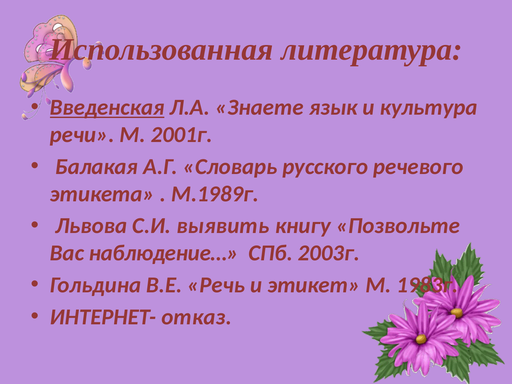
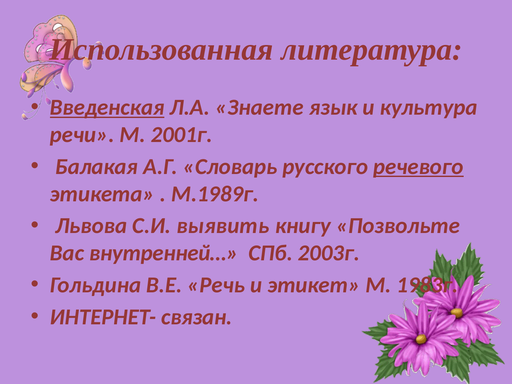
речевого underline: none -> present
наблюдение…: наблюдение… -> внутренней…
отказ: отказ -> связан
